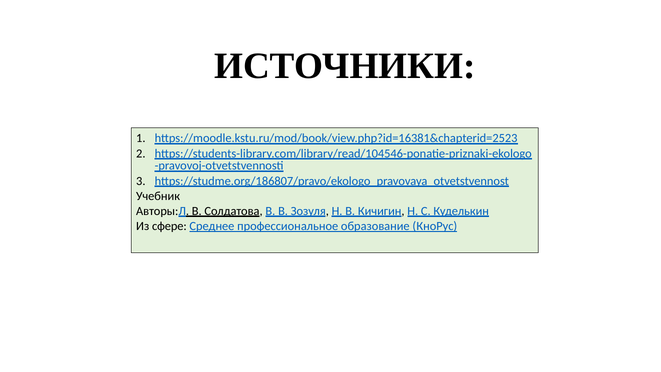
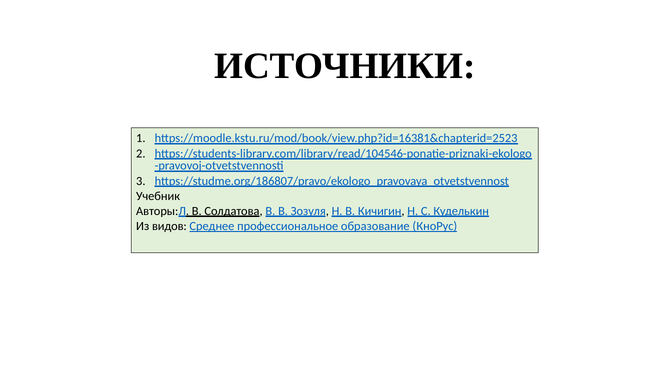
сфере: сфере -> видов
